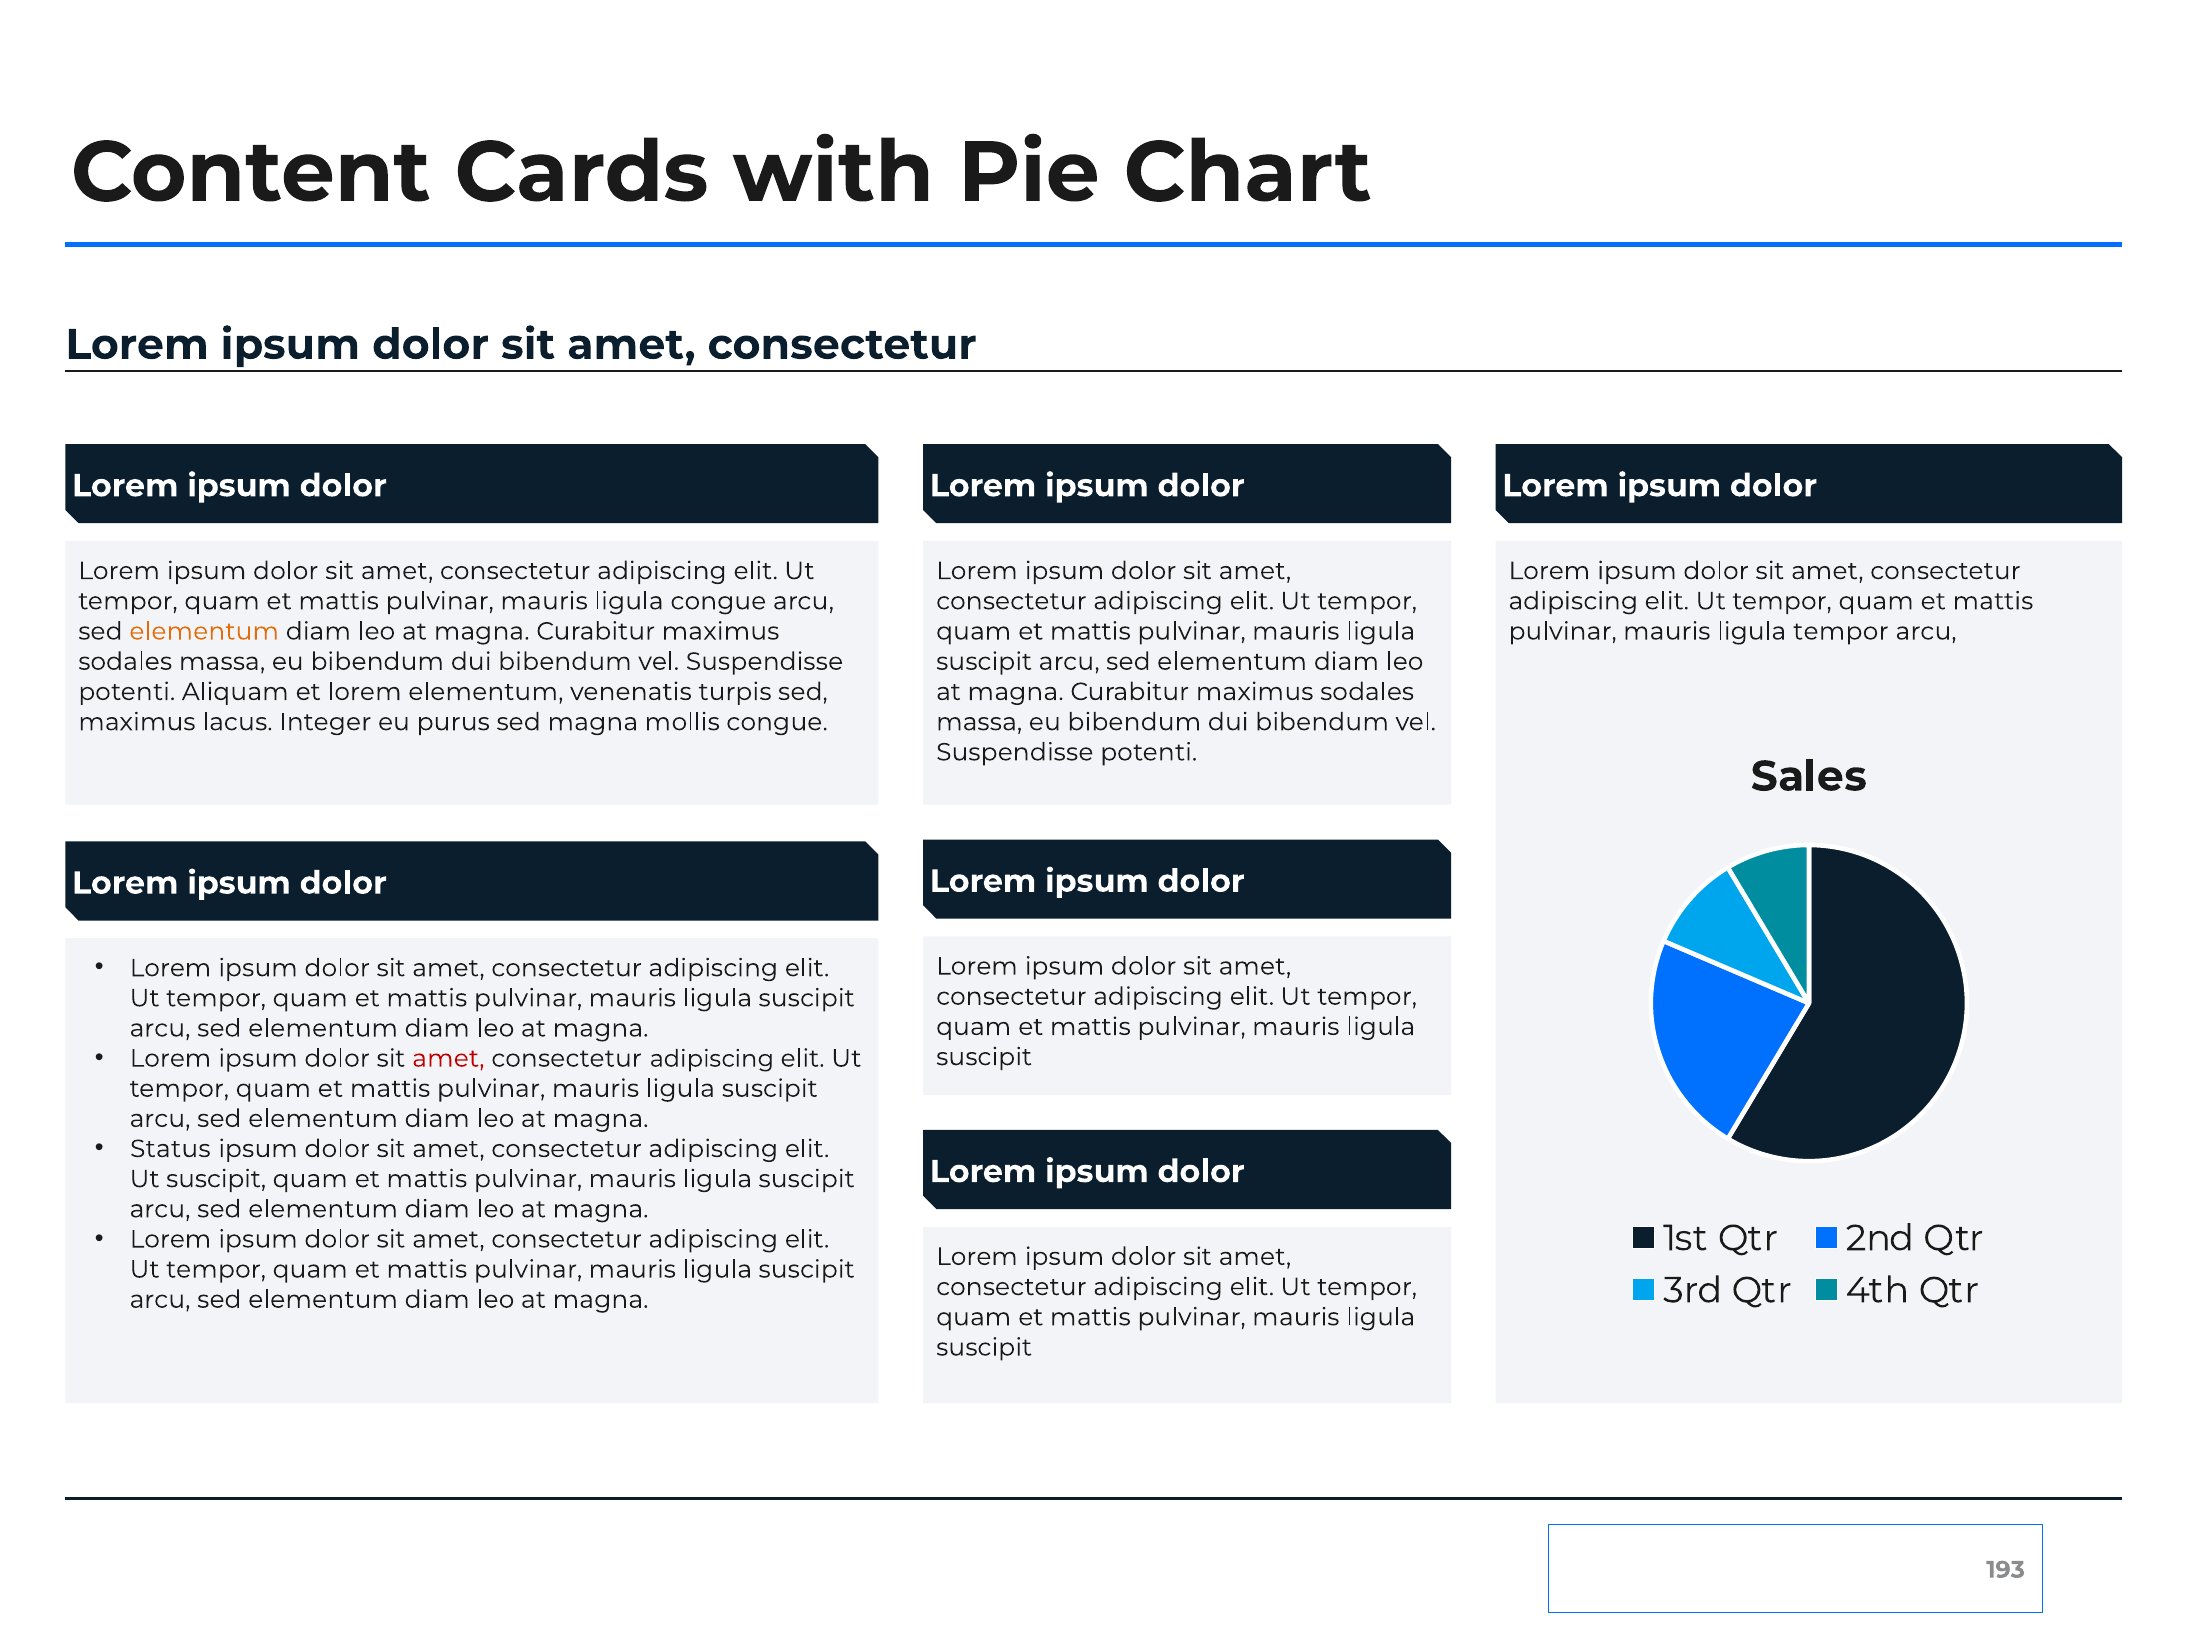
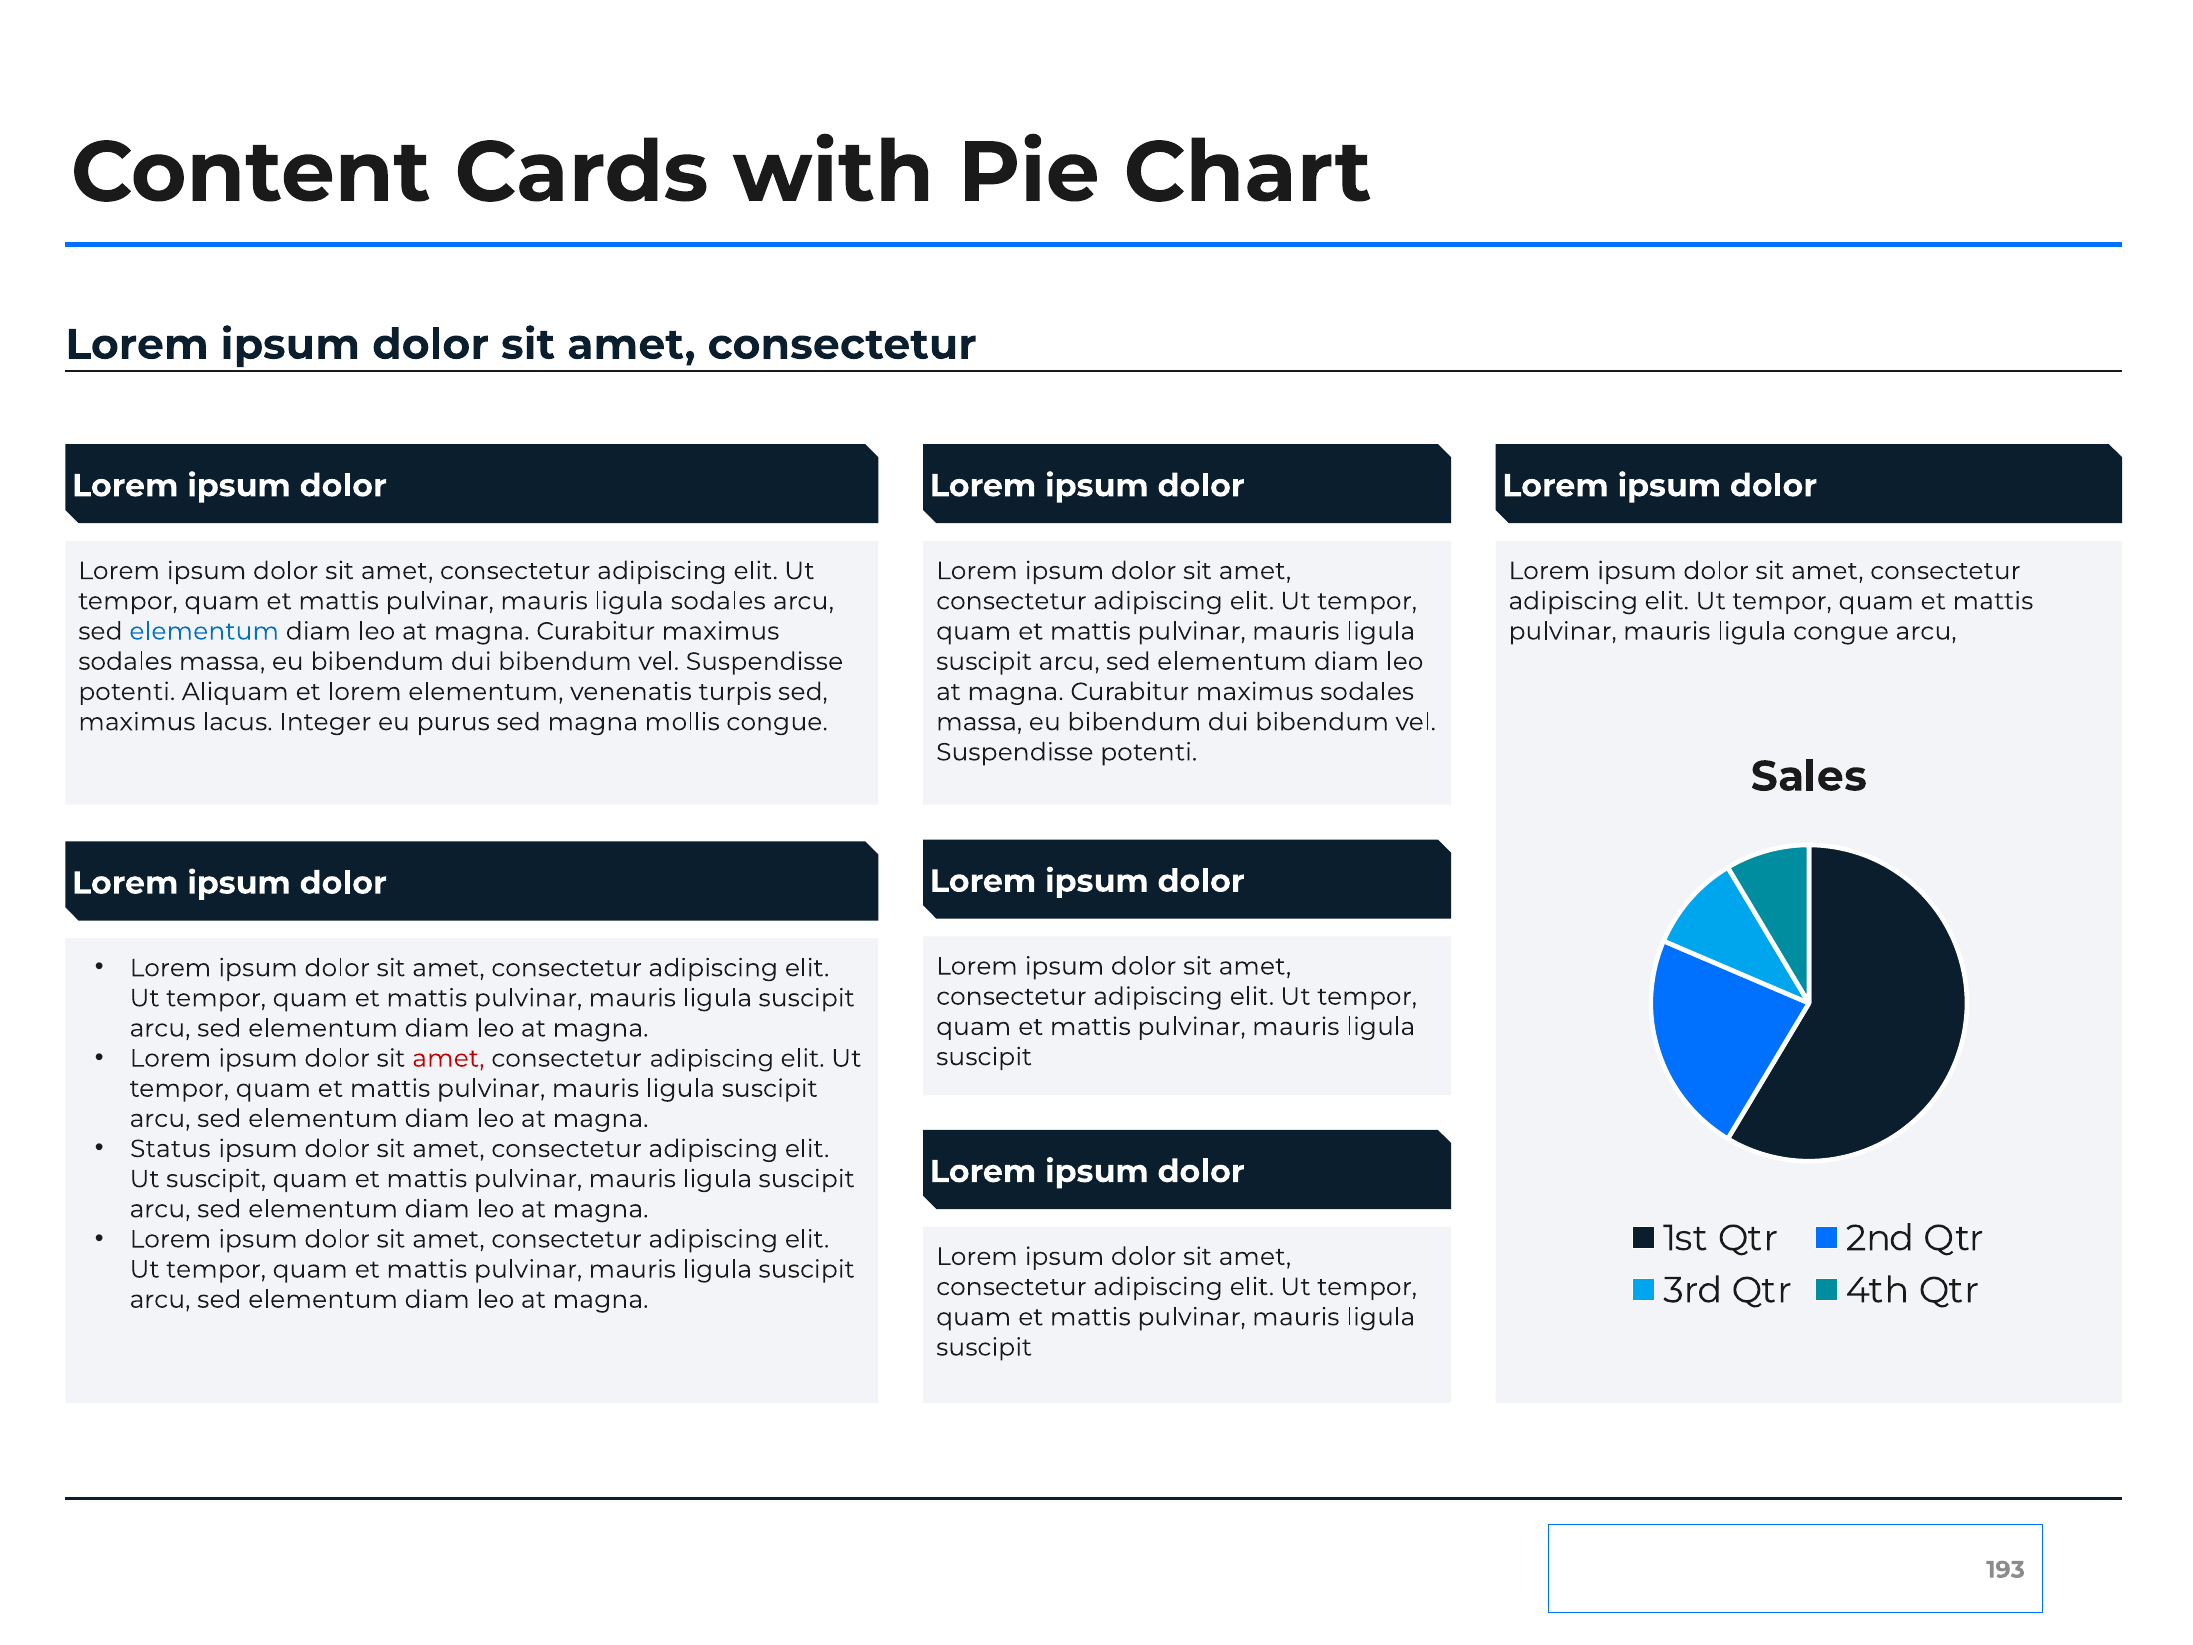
ligula congue: congue -> sodales
elementum at (204, 631) colour: orange -> blue
ligula tempor: tempor -> congue
